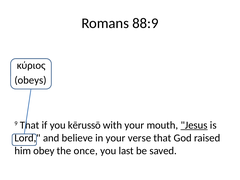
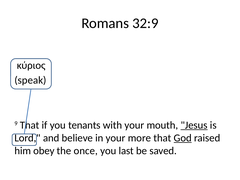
88:9: 88:9 -> 32:9
obeys: obeys -> speak
kērussō: kērussō -> tenants
verse: verse -> more
God underline: none -> present
